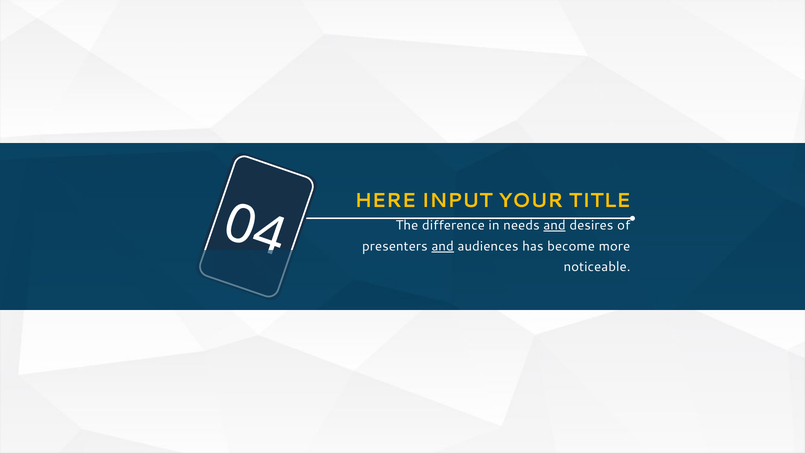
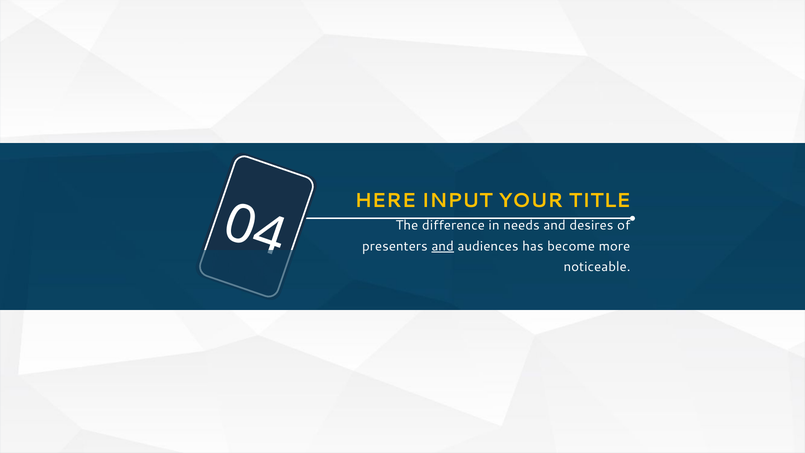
and at (555, 225) underline: present -> none
